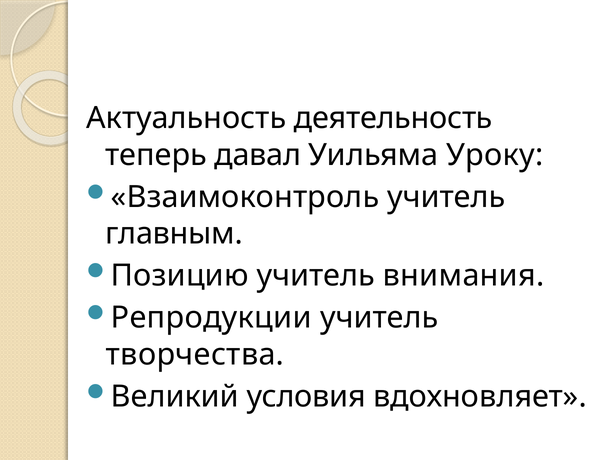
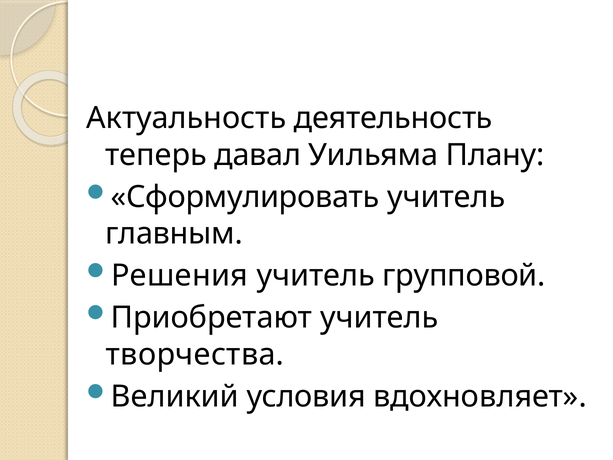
Уроку: Уроку -> Плану
Взаимоконтроль: Взаимоконтроль -> Сформулировать
Позицию: Позицию -> Решения
внимания: внимания -> групповой
Репродукции: Репродукции -> Приобретают
